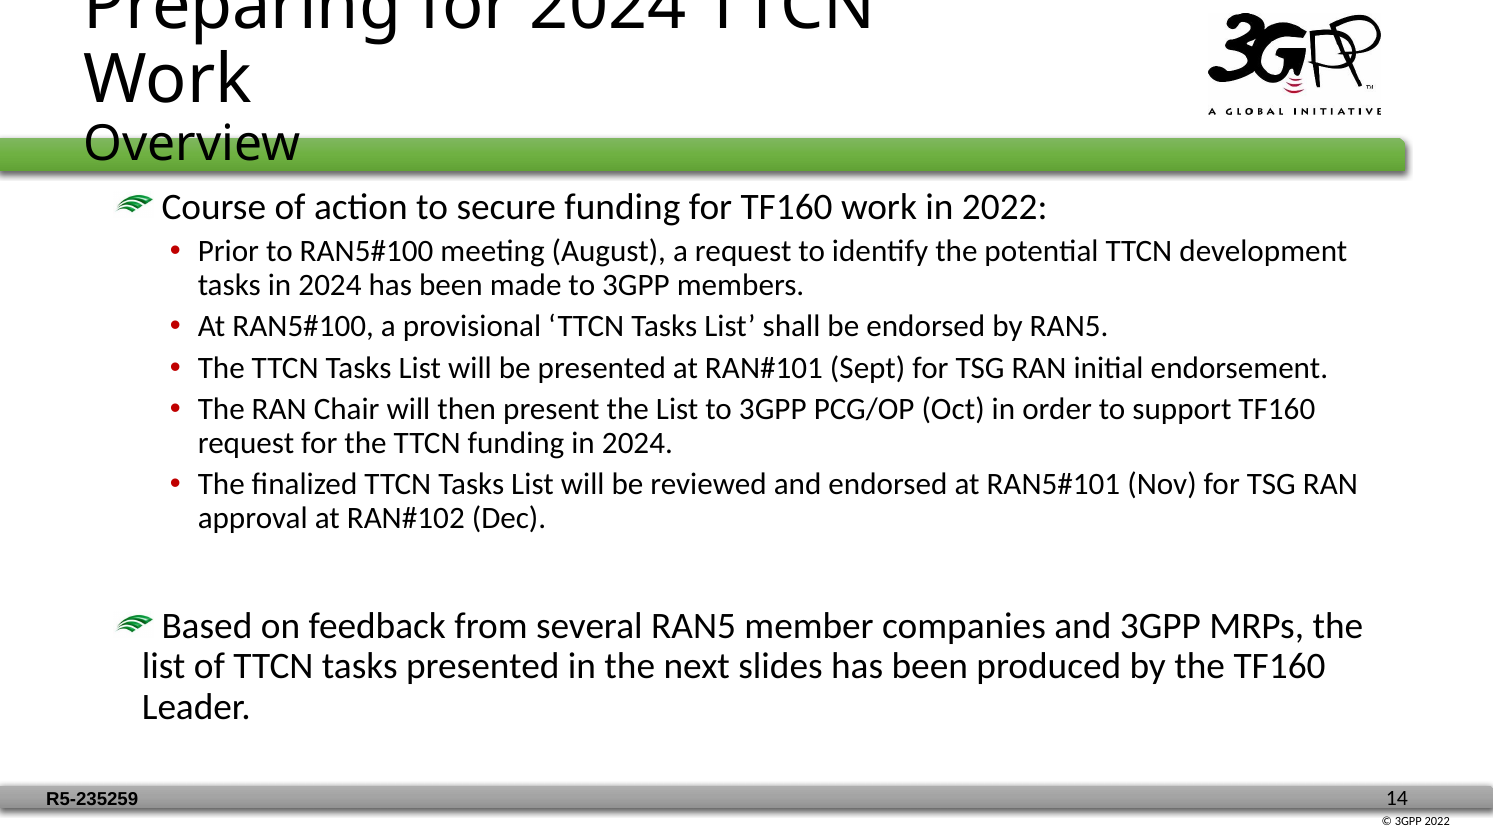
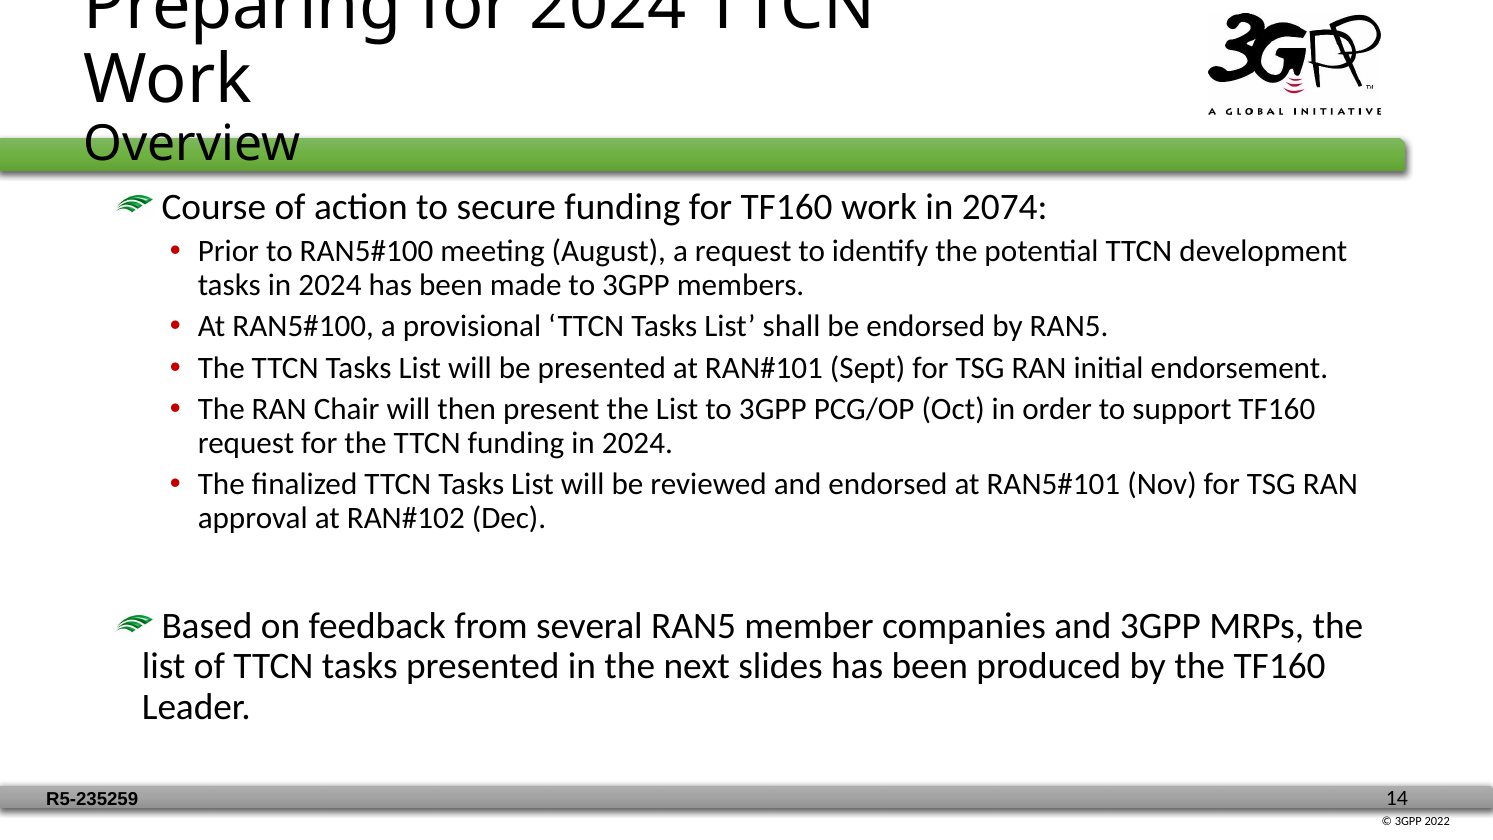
in 2022: 2022 -> 2074
